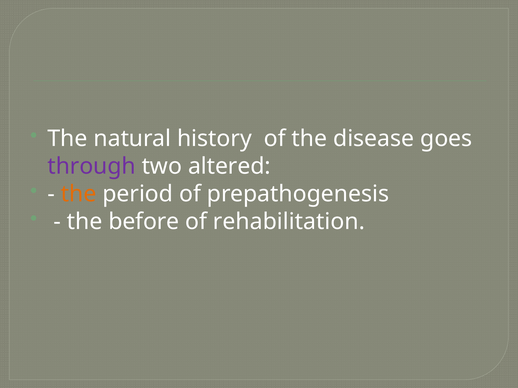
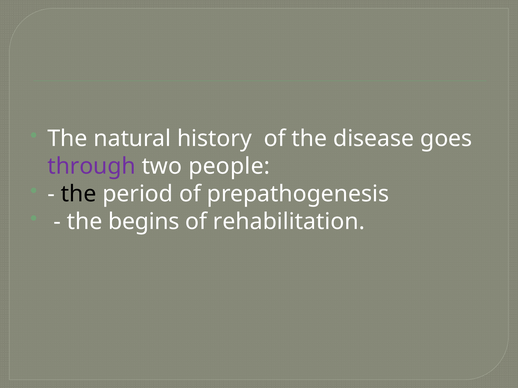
altered: altered -> people
the at (79, 194) colour: orange -> black
before: before -> begins
